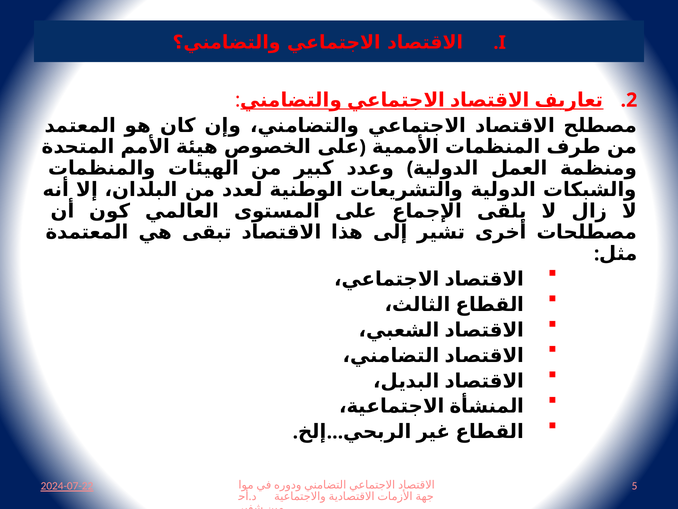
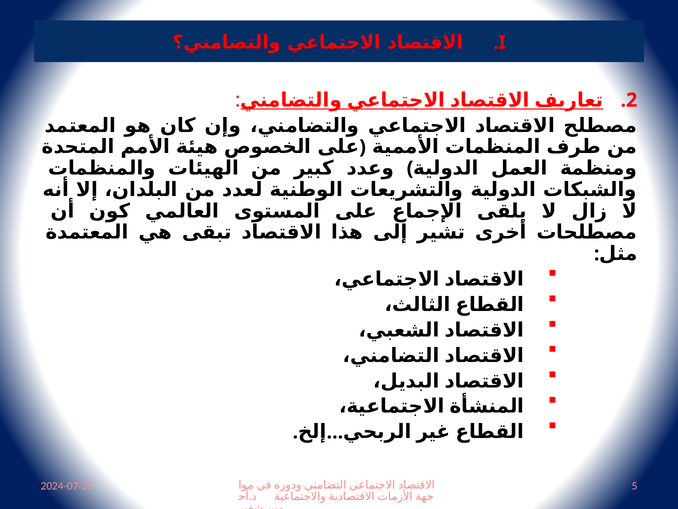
2024-07-22 underline: present -> none
